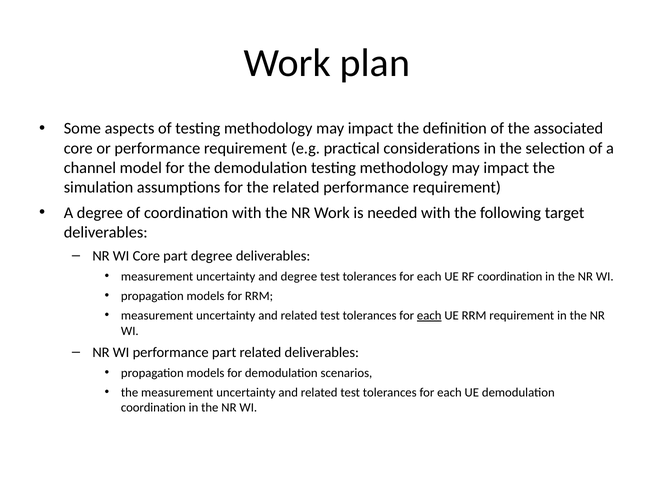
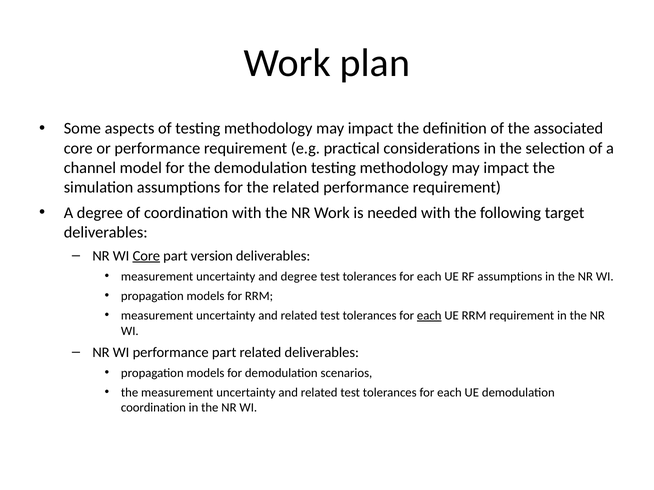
Core at (146, 256) underline: none -> present
part degree: degree -> version
RF coordination: coordination -> assumptions
